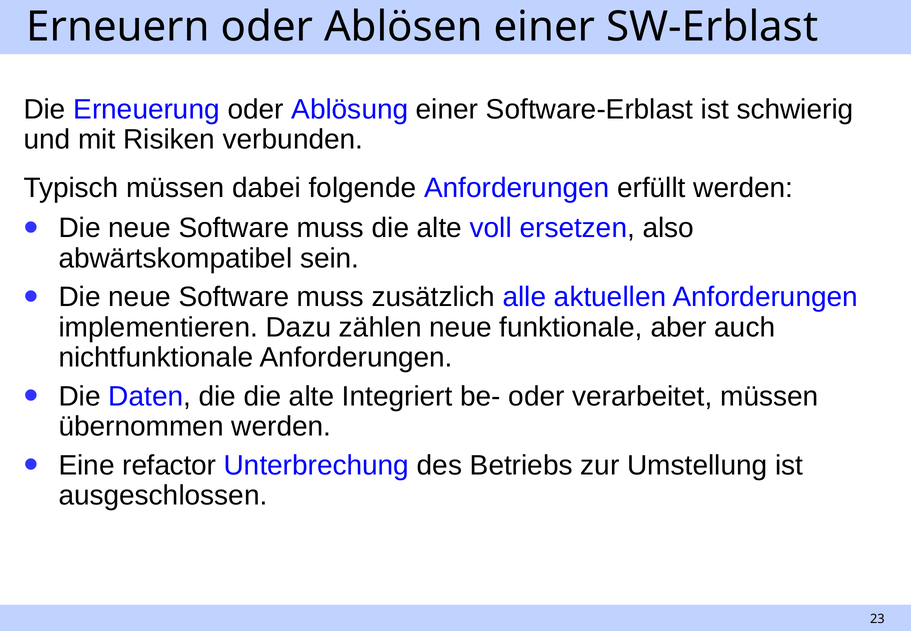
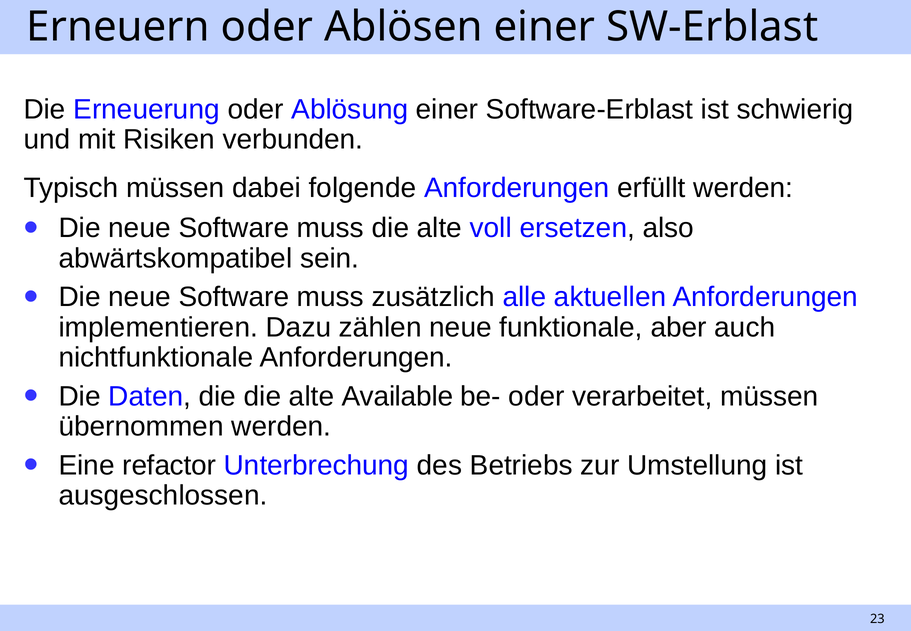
Integriert: Integriert -> Available
